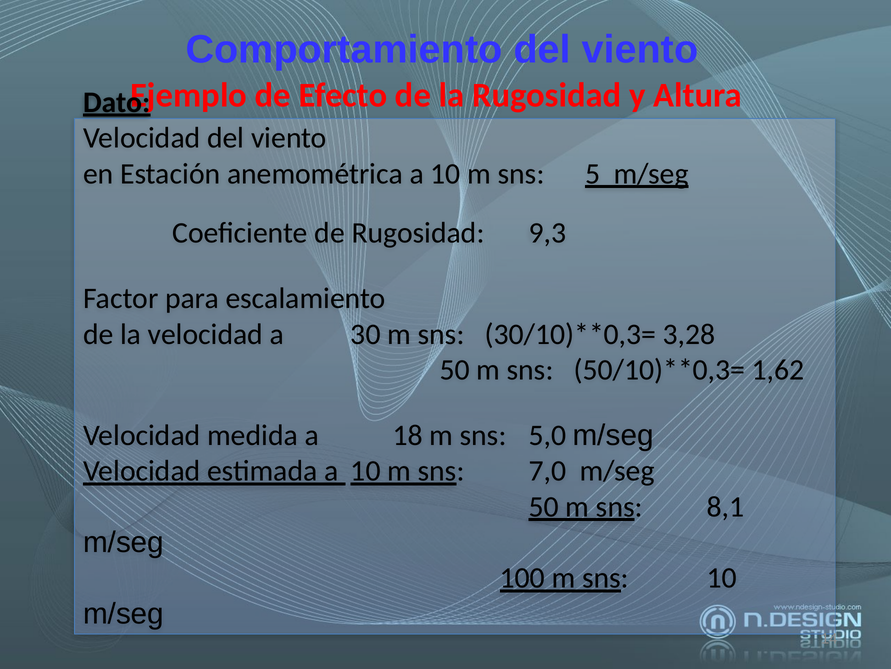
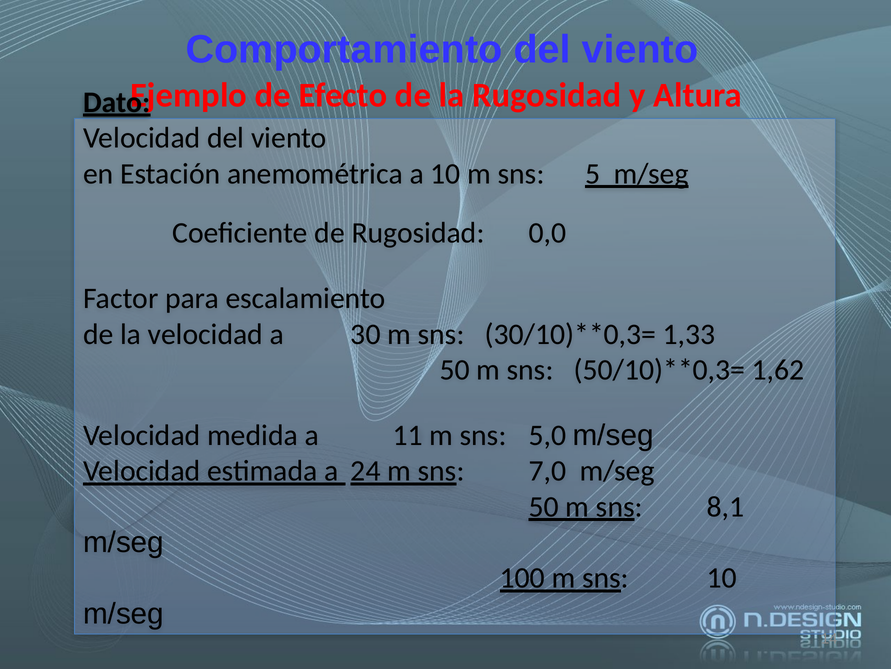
9,3: 9,3 -> 0,0
3,28: 3,28 -> 1,33
18: 18 -> 11
estimada a 10: 10 -> 24
